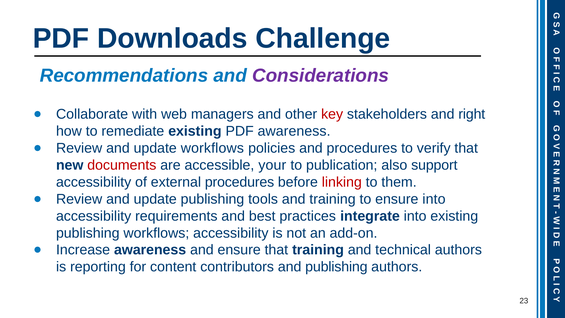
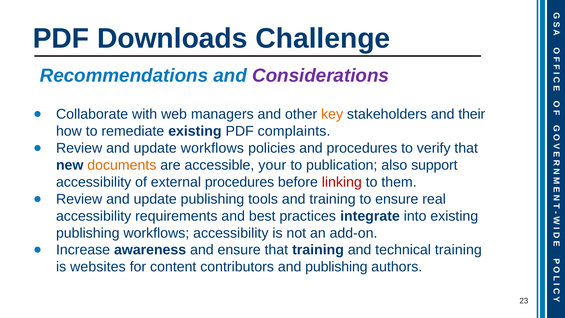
key colour: red -> orange
right: right -> their
PDF awareness: awareness -> complaints
documents colour: red -> orange
ensure into: into -> real
technical authors: authors -> training
reporting: reporting -> websites
